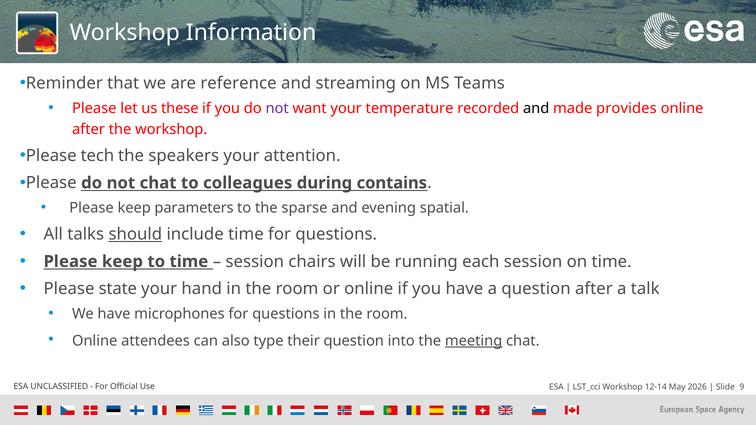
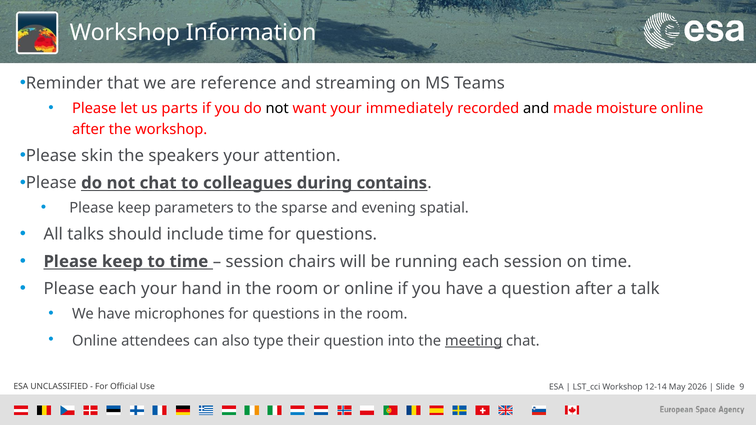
these: these -> parts
not at (277, 108) colour: purple -> black
temperature: temperature -> immediately
provides: provides -> moisture
tech: tech -> skin
should underline: present -> none
Please state: state -> each
